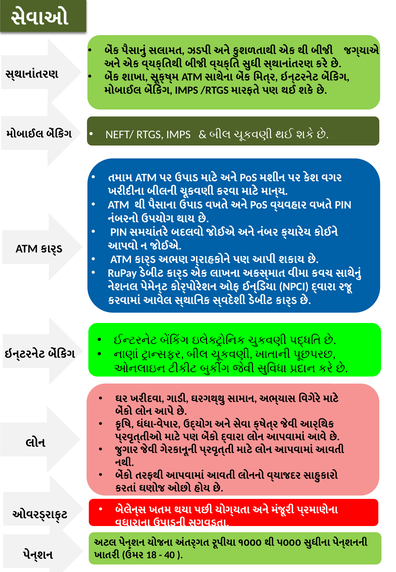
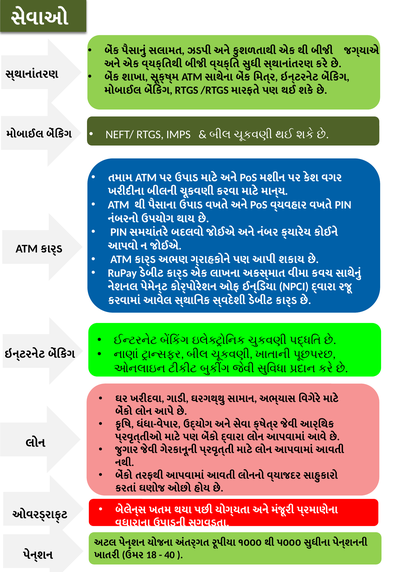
IMPS at (187, 90): IMPS -> RTGS
